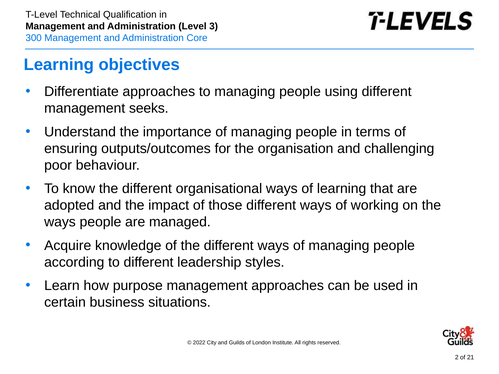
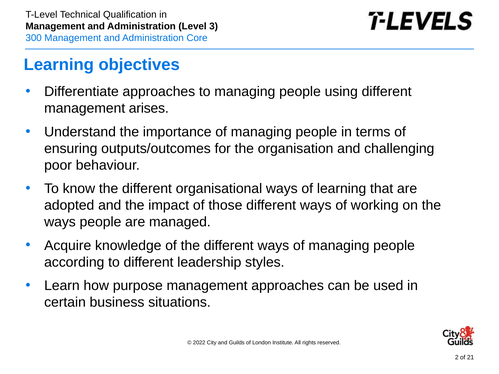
seeks: seeks -> arises
